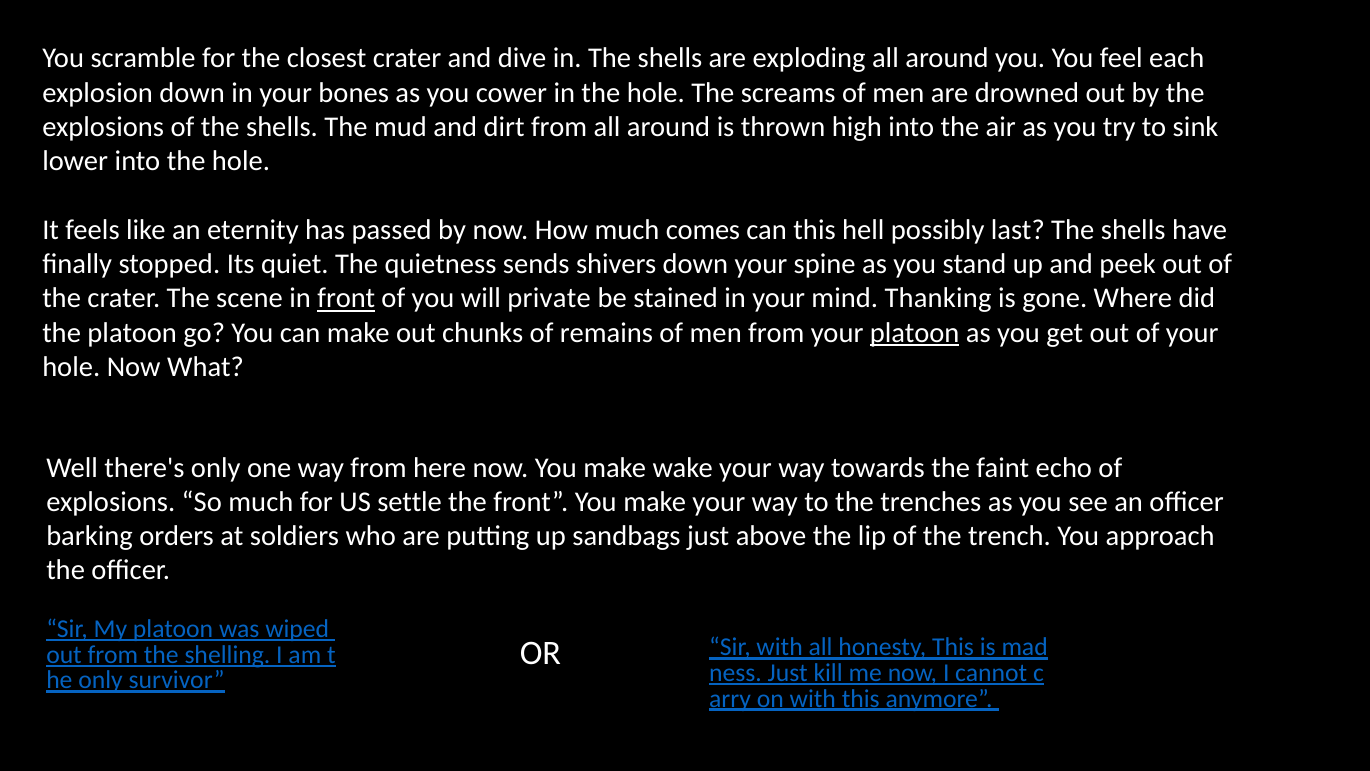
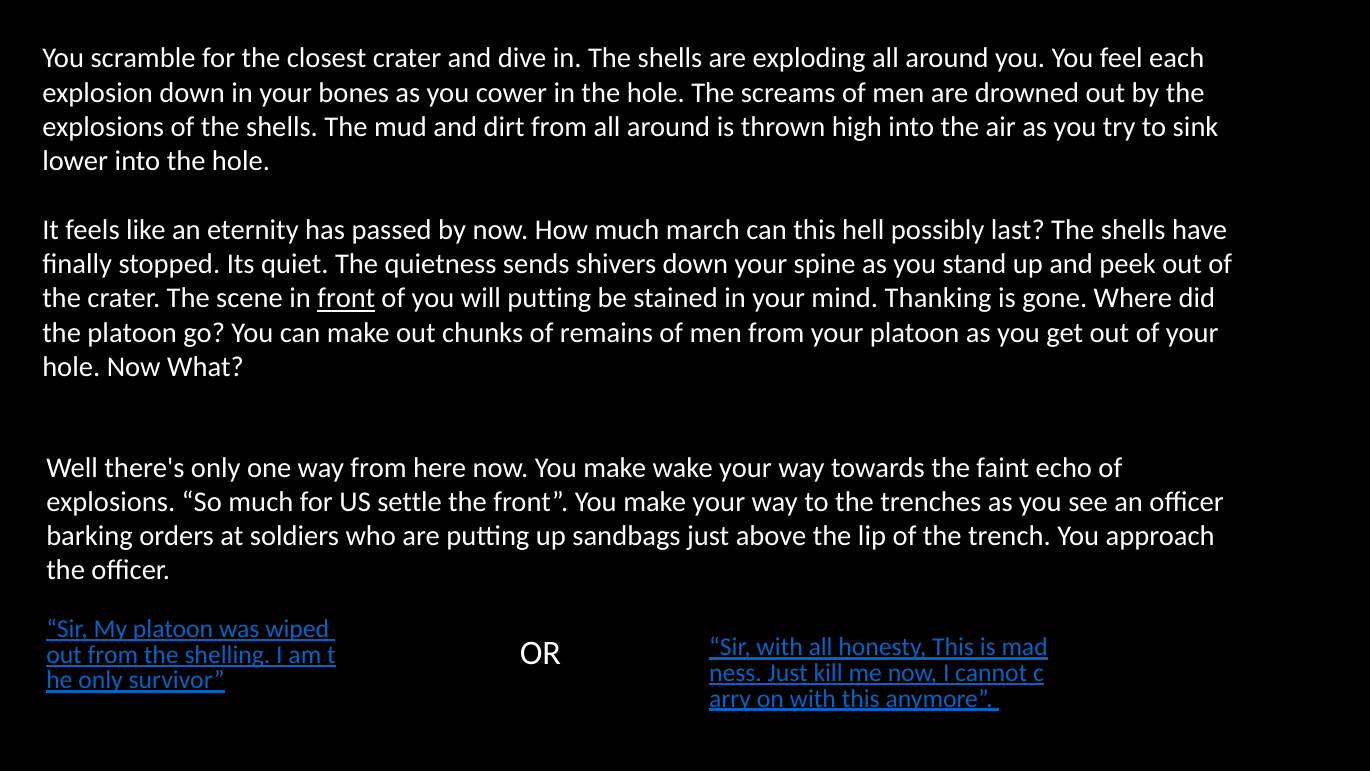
comes: comes -> march
will private: private -> putting
platoon at (915, 332) underline: present -> none
